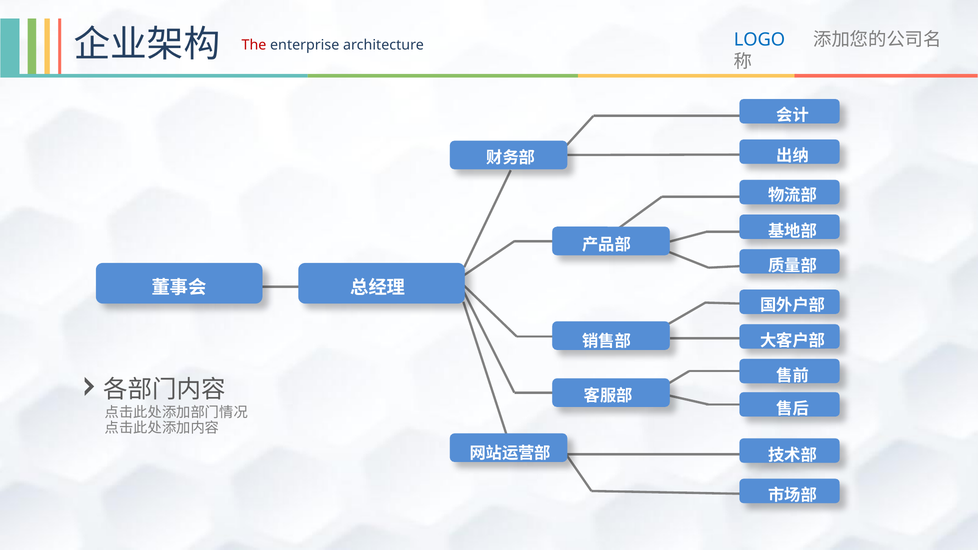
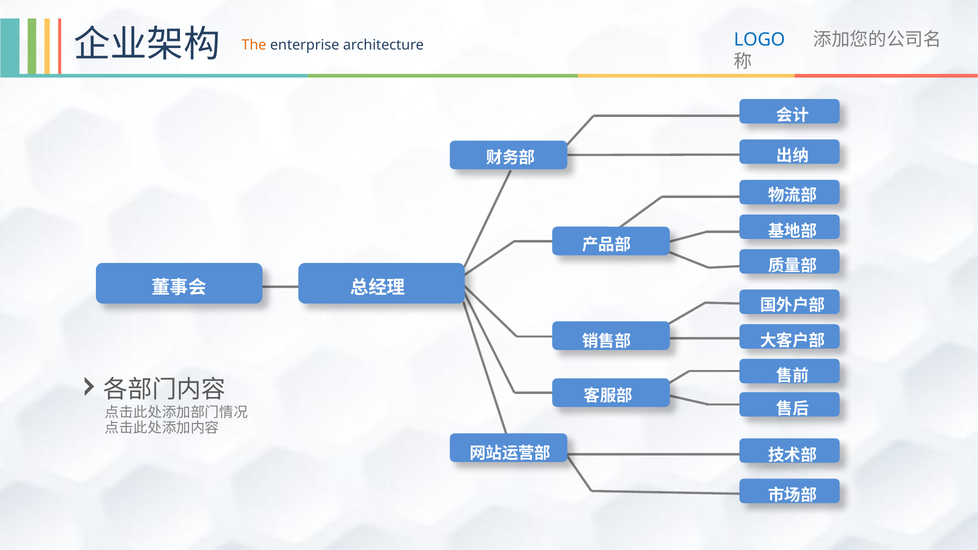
The colour: red -> orange
